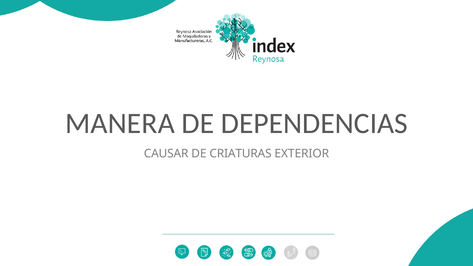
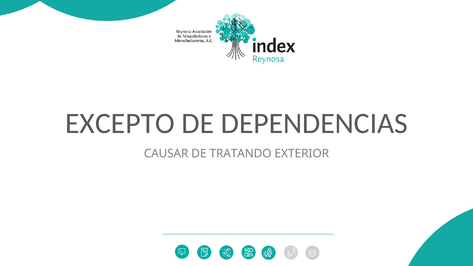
MANERA: MANERA -> EXCEPTO
CRIATURAS: CRIATURAS -> TRATANDO
